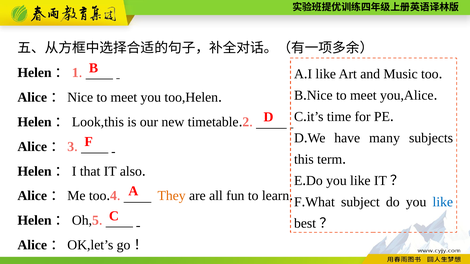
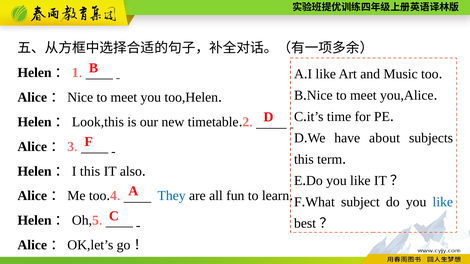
many: many -> about
that at (90, 171): that -> this
They colour: orange -> blue
